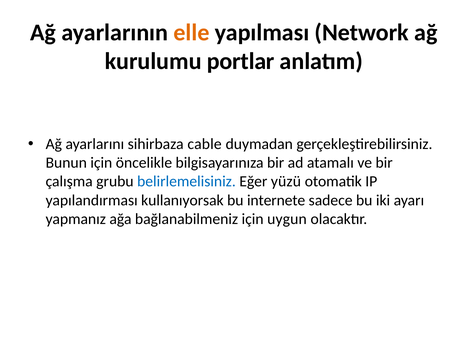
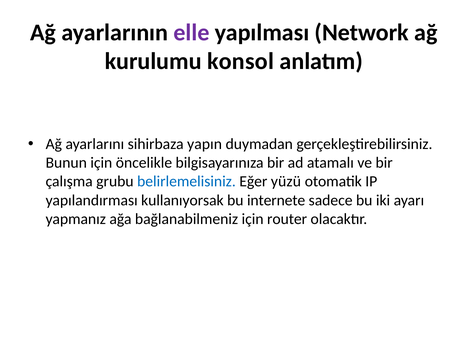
elle colour: orange -> purple
portlar: portlar -> konsol
cable: cable -> yapın
uygun: uygun -> router
